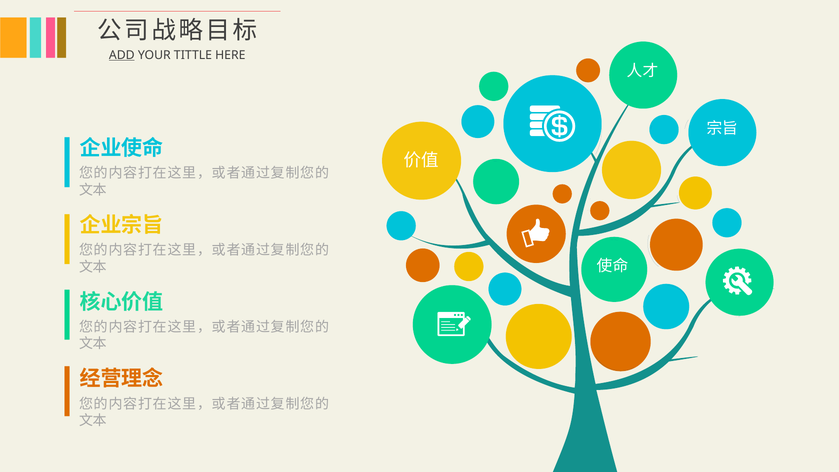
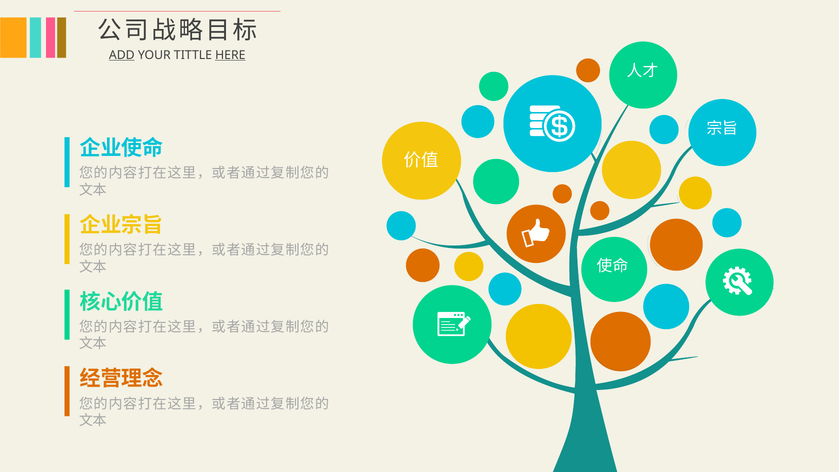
HERE underline: none -> present
